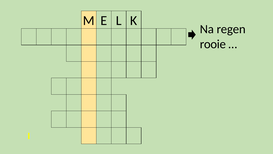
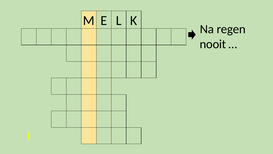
rooie: rooie -> nooit
